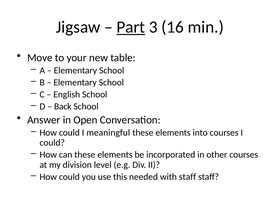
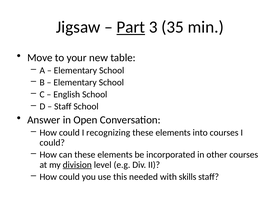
16: 16 -> 35
Back at (63, 106): Back -> Staff
meaningful: meaningful -> recognizing
division underline: none -> present
with staff: staff -> skills
